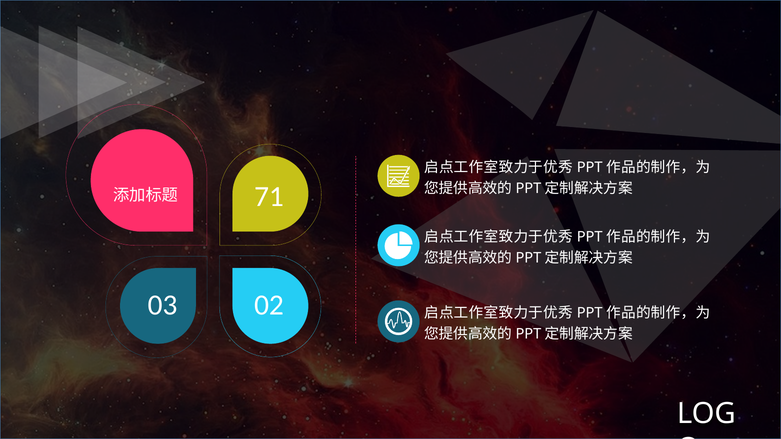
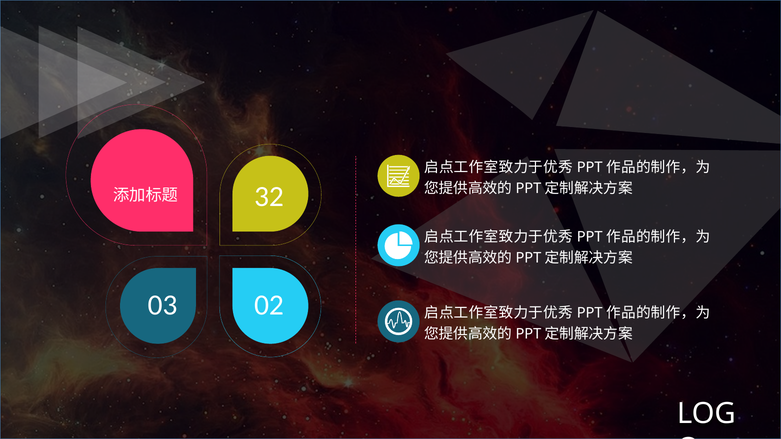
71: 71 -> 32
